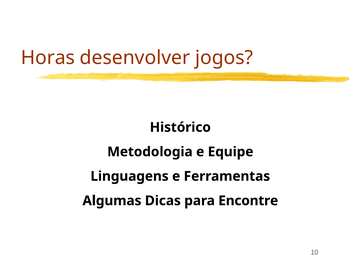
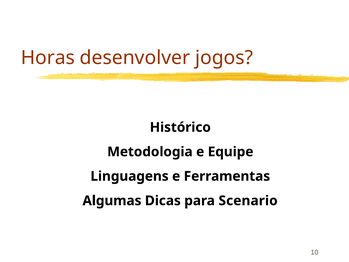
Encontre: Encontre -> Scenario
